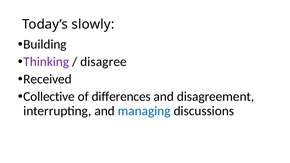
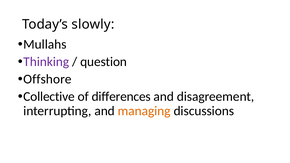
Building: Building -> Mullahs
disagree: disagree -> question
Received: Received -> Offshore
managing colour: blue -> orange
